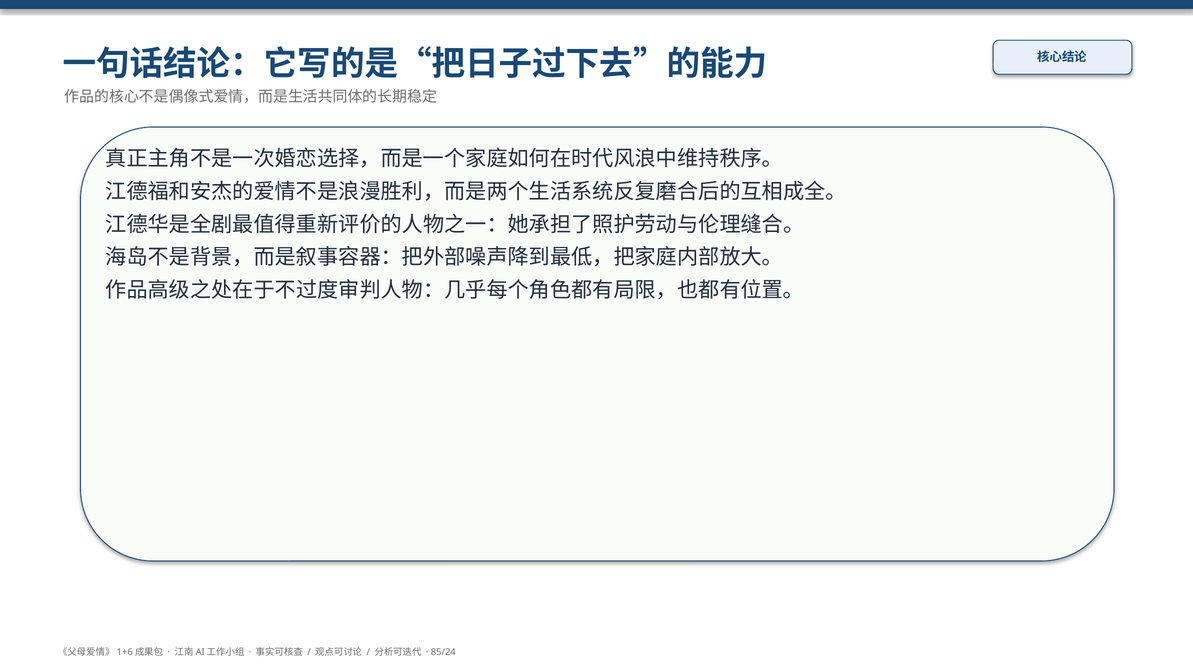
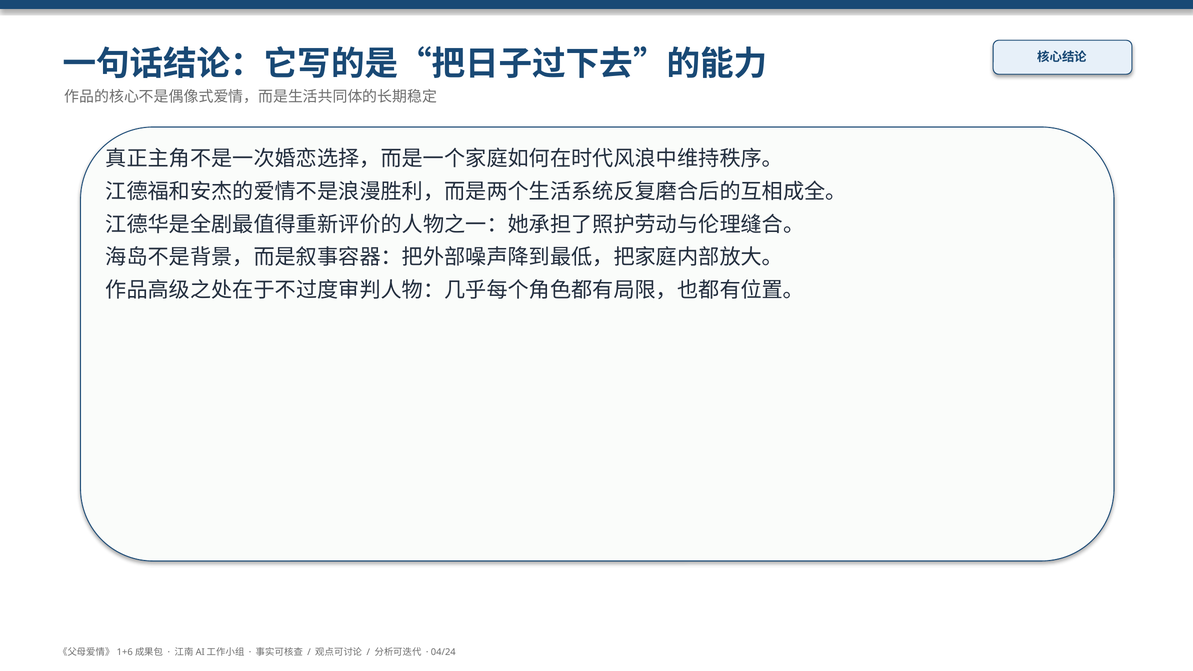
85/24: 85/24 -> 04/24
